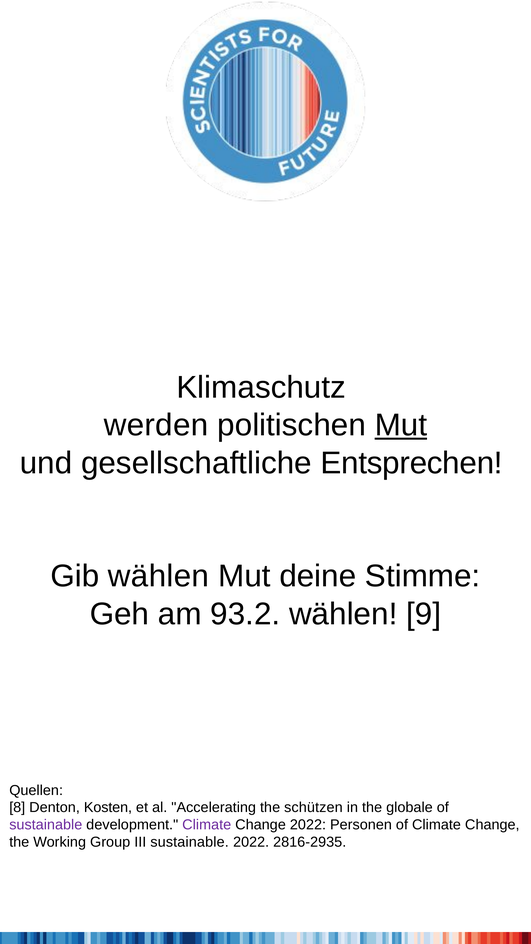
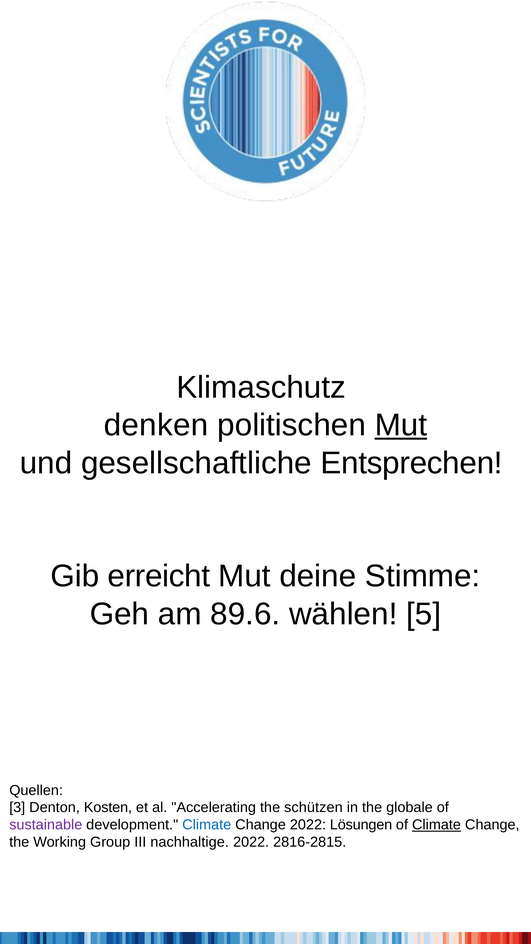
werden: werden -> denken
Gib wählen: wählen -> erreicht
93.2: 93.2 -> 89.6
9: 9 -> 5
8: 8 -> 3
Climate at (207, 825) colour: purple -> blue
Personen: Personen -> Lösungen
Climate at (436, 825) underline: none -> present
III sustainable: sustainable -> nachhaltige
2816-2935: 2816-2935 -> 2816-2815
